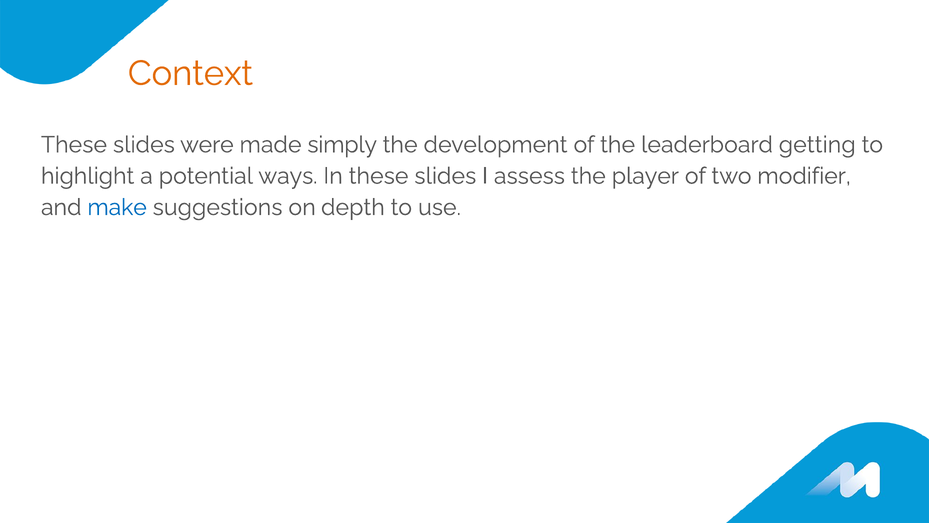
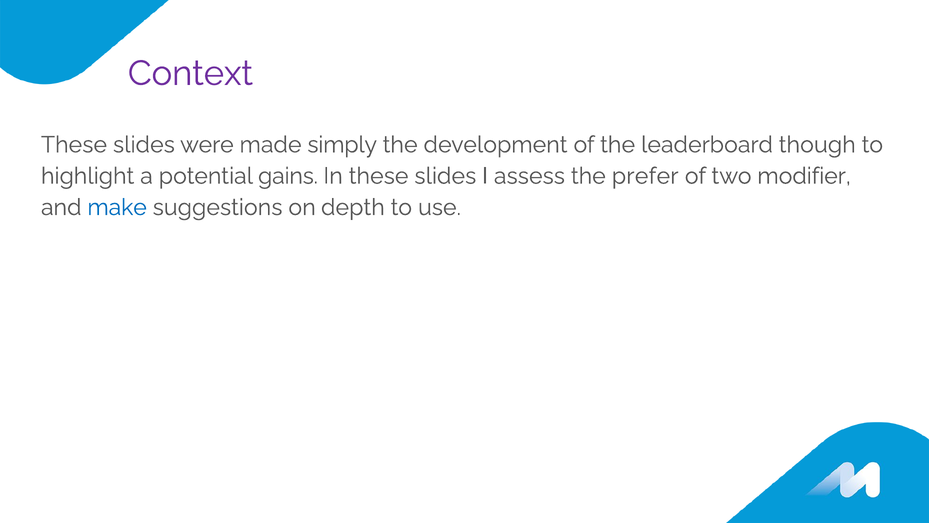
Context colour: orange -> purple
getting: getting -> though
ways: ways -> gains
player: player -> prefer
